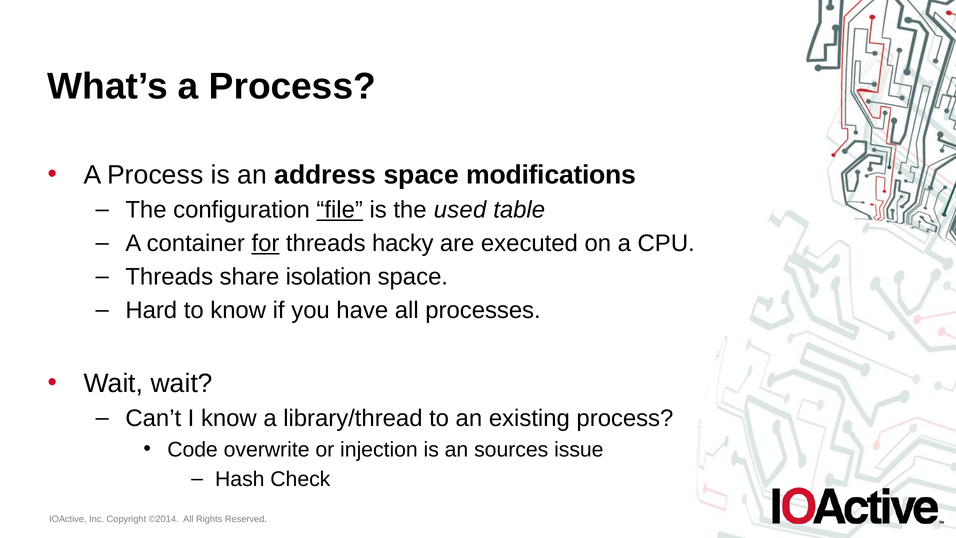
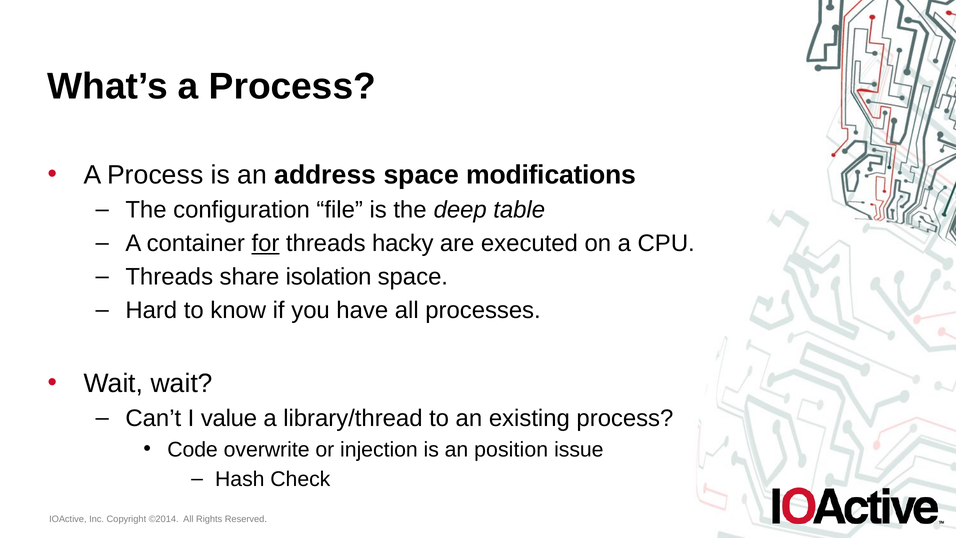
file underline: present -> none
used: used -> deep
I know: know -> value
sources: sources -> position
